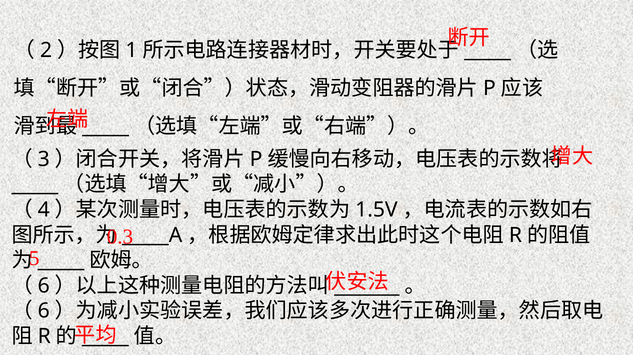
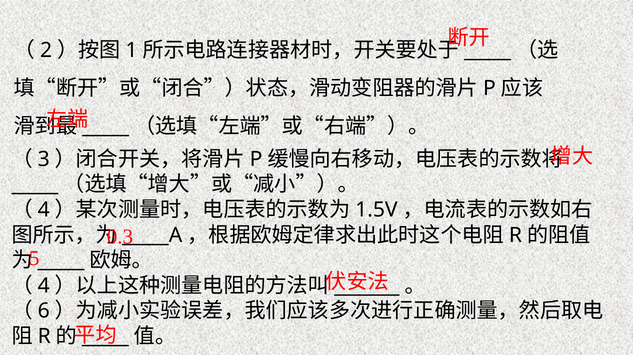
6 at (44, 286): 6 -> 4
